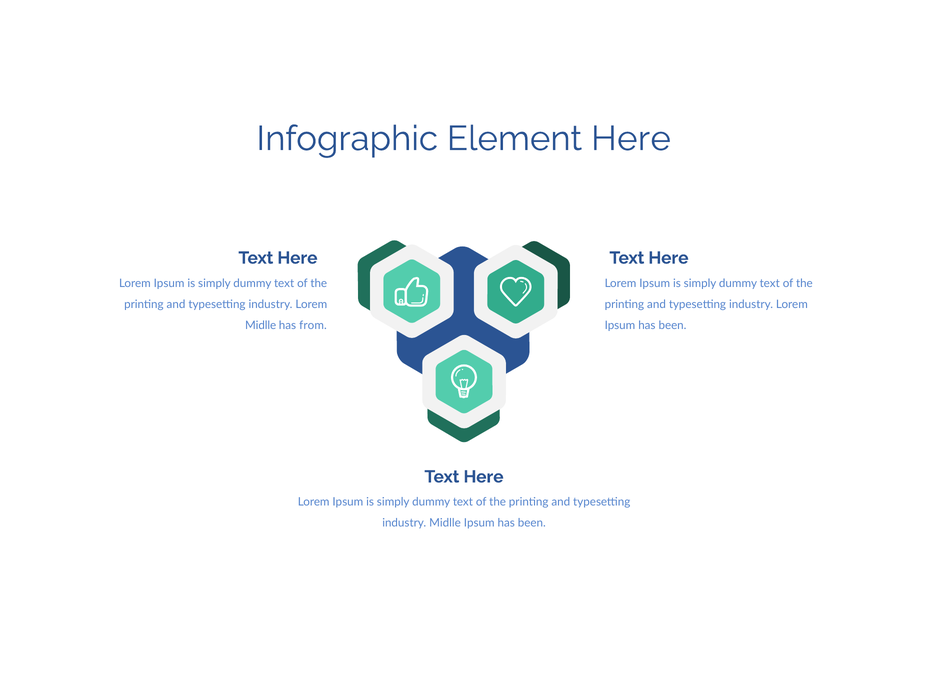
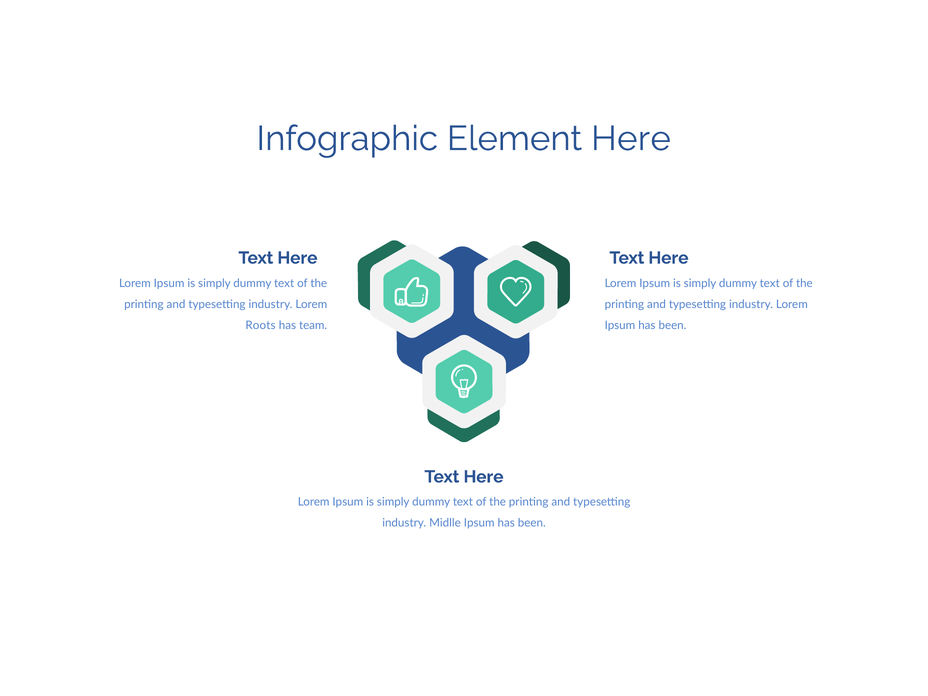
Midlle at (261, 325): Midlle -> Roots
from: from -> team
